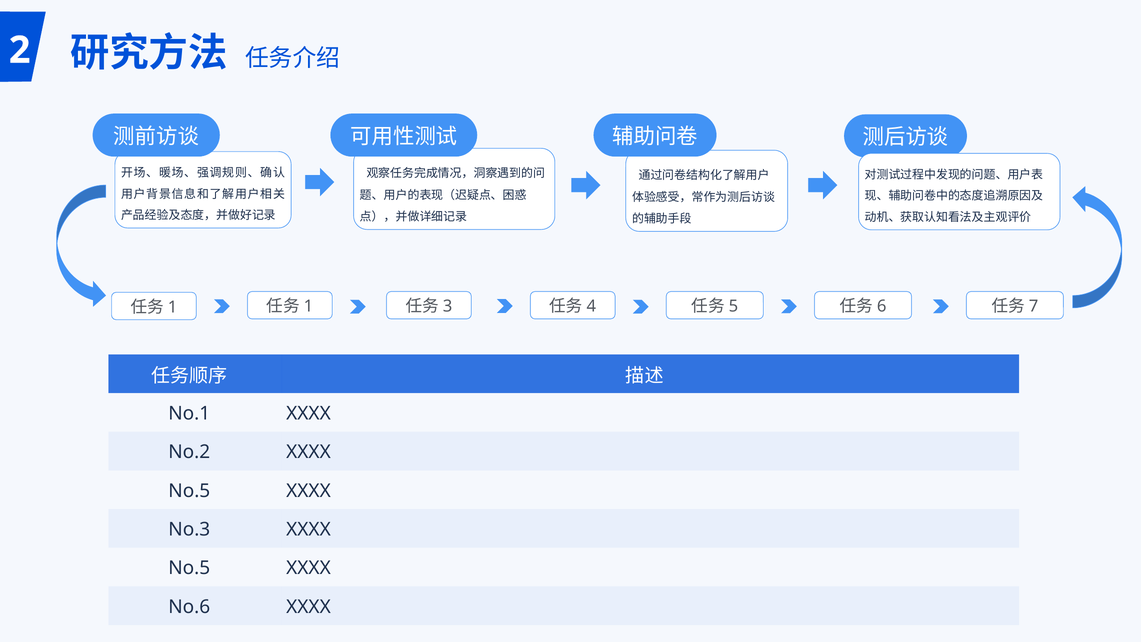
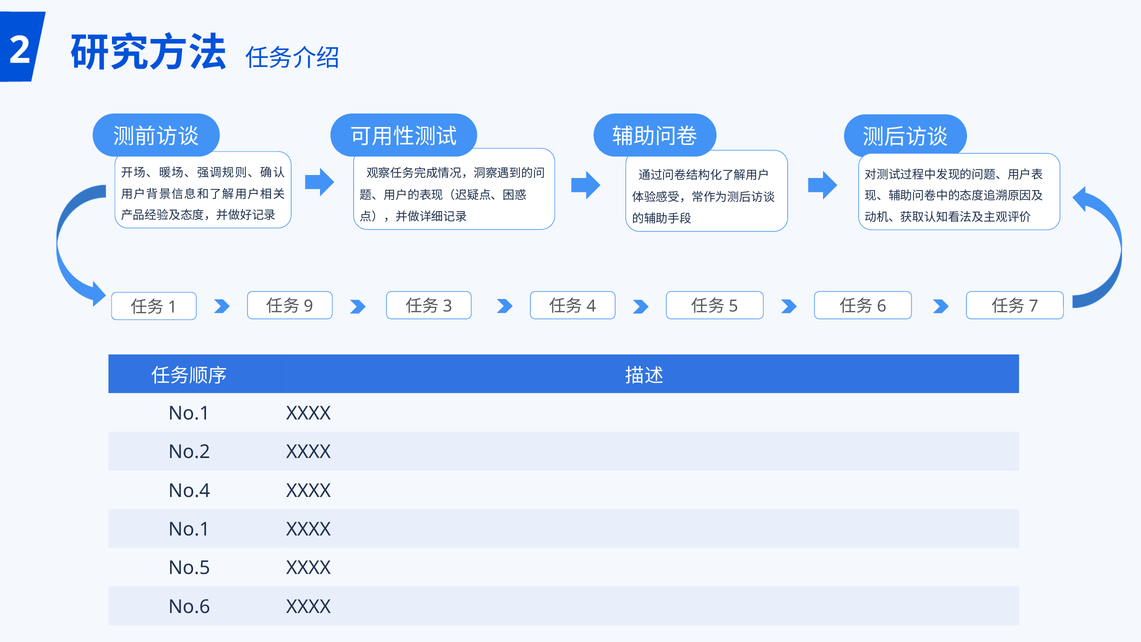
1 at (308, 306): 1 -> 9
No.5 at (189, 491): No.5 -> No.4
No.3 at (189, 529): No.3 -> No.1
